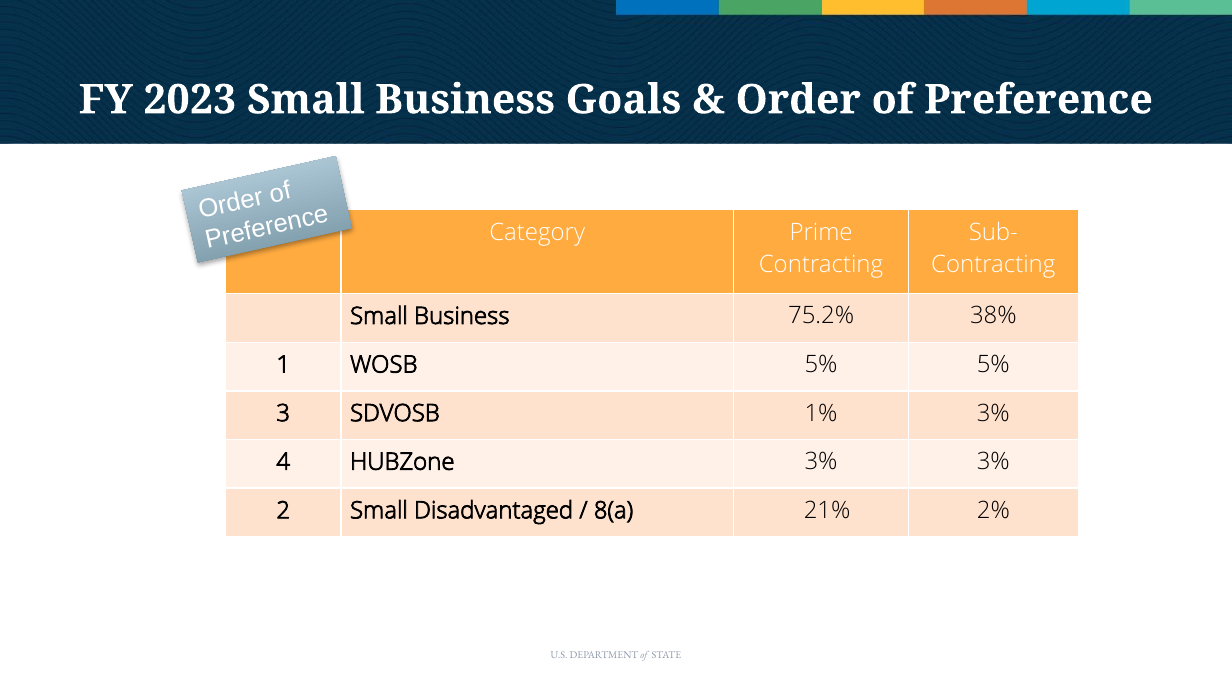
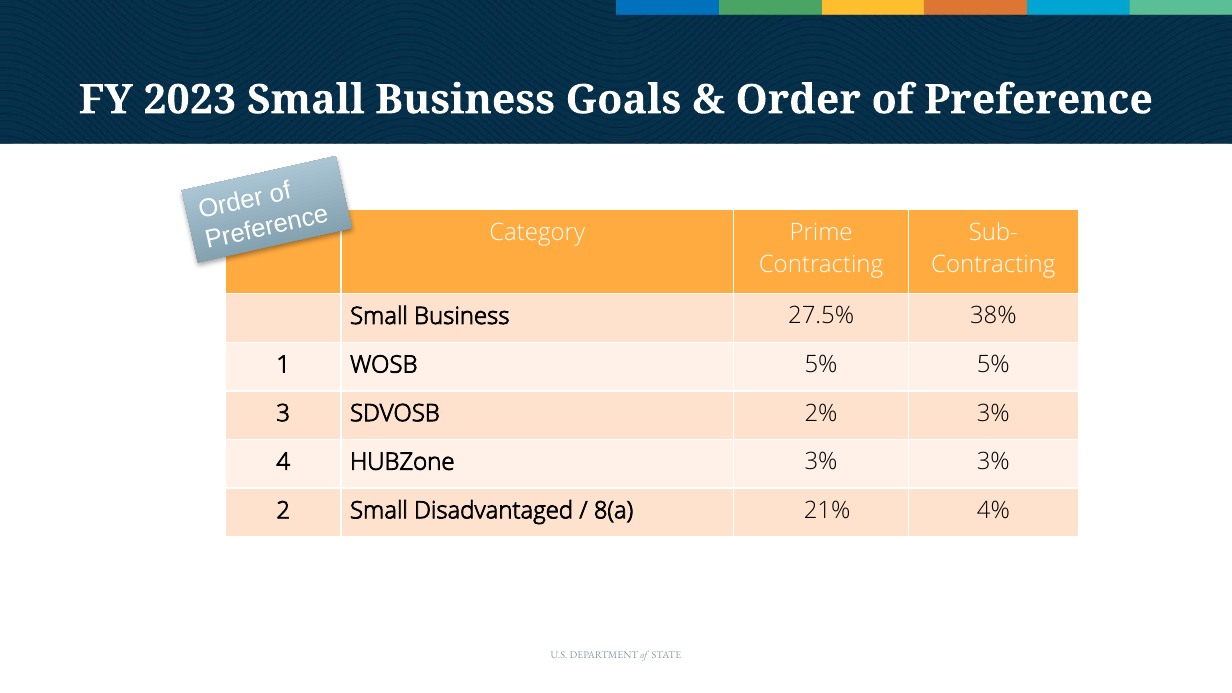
75.2%: 75.2% -> 27.5%
1%: 1% -> 2%
2%: 2% -> 4%
